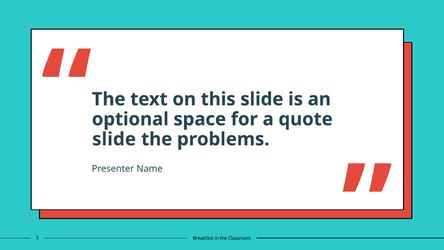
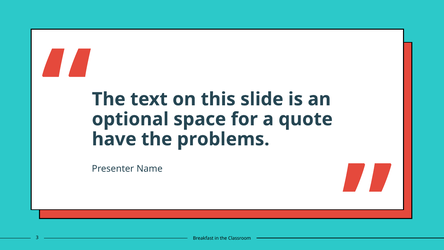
slide at (114, 139): slide -> have
